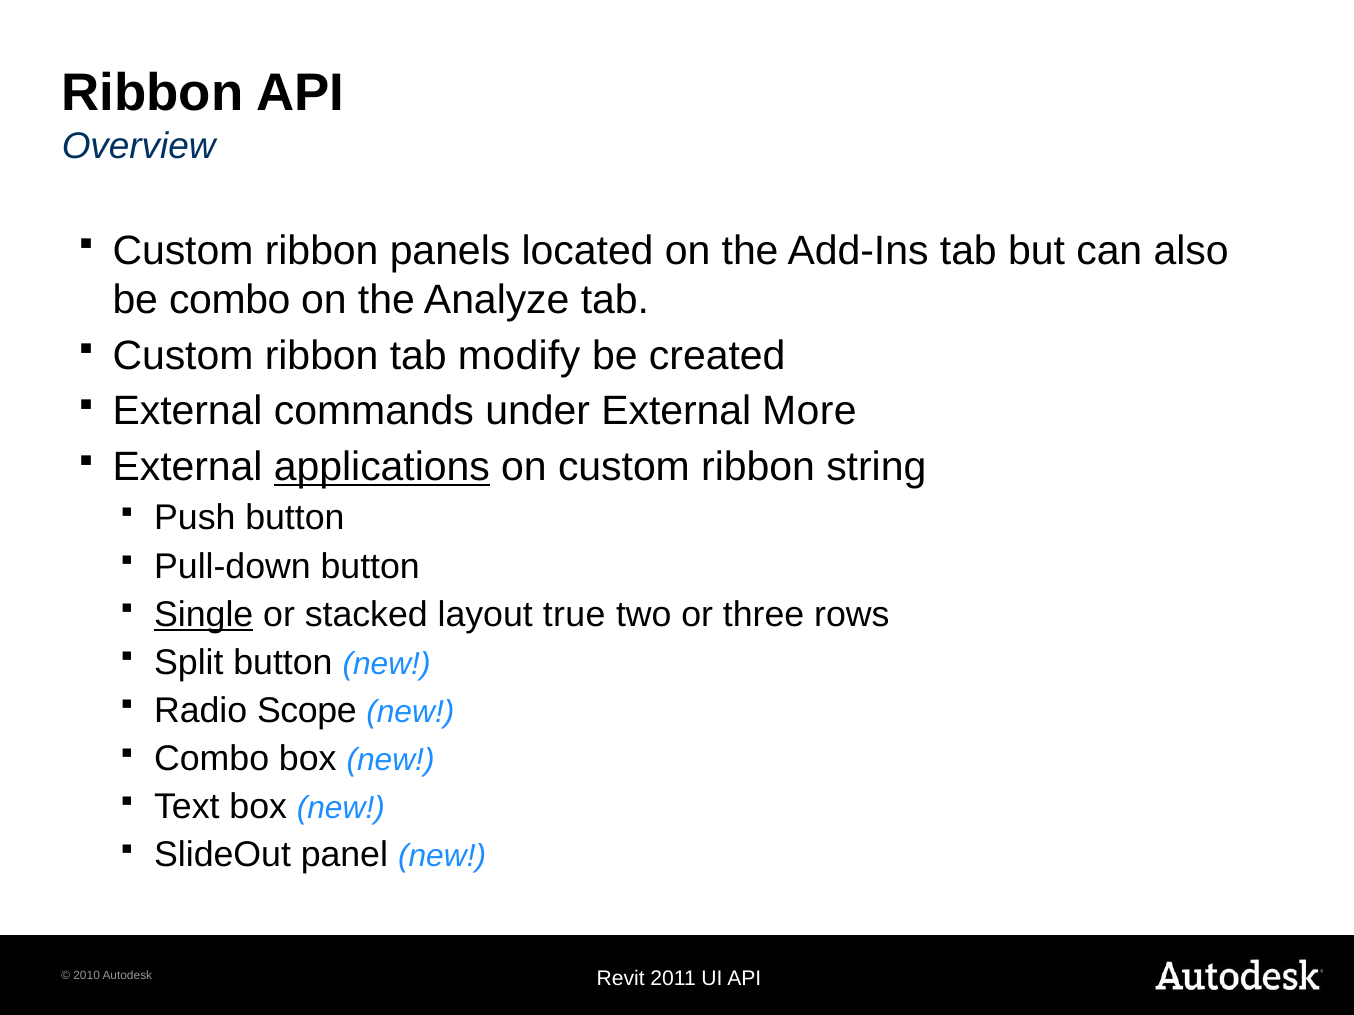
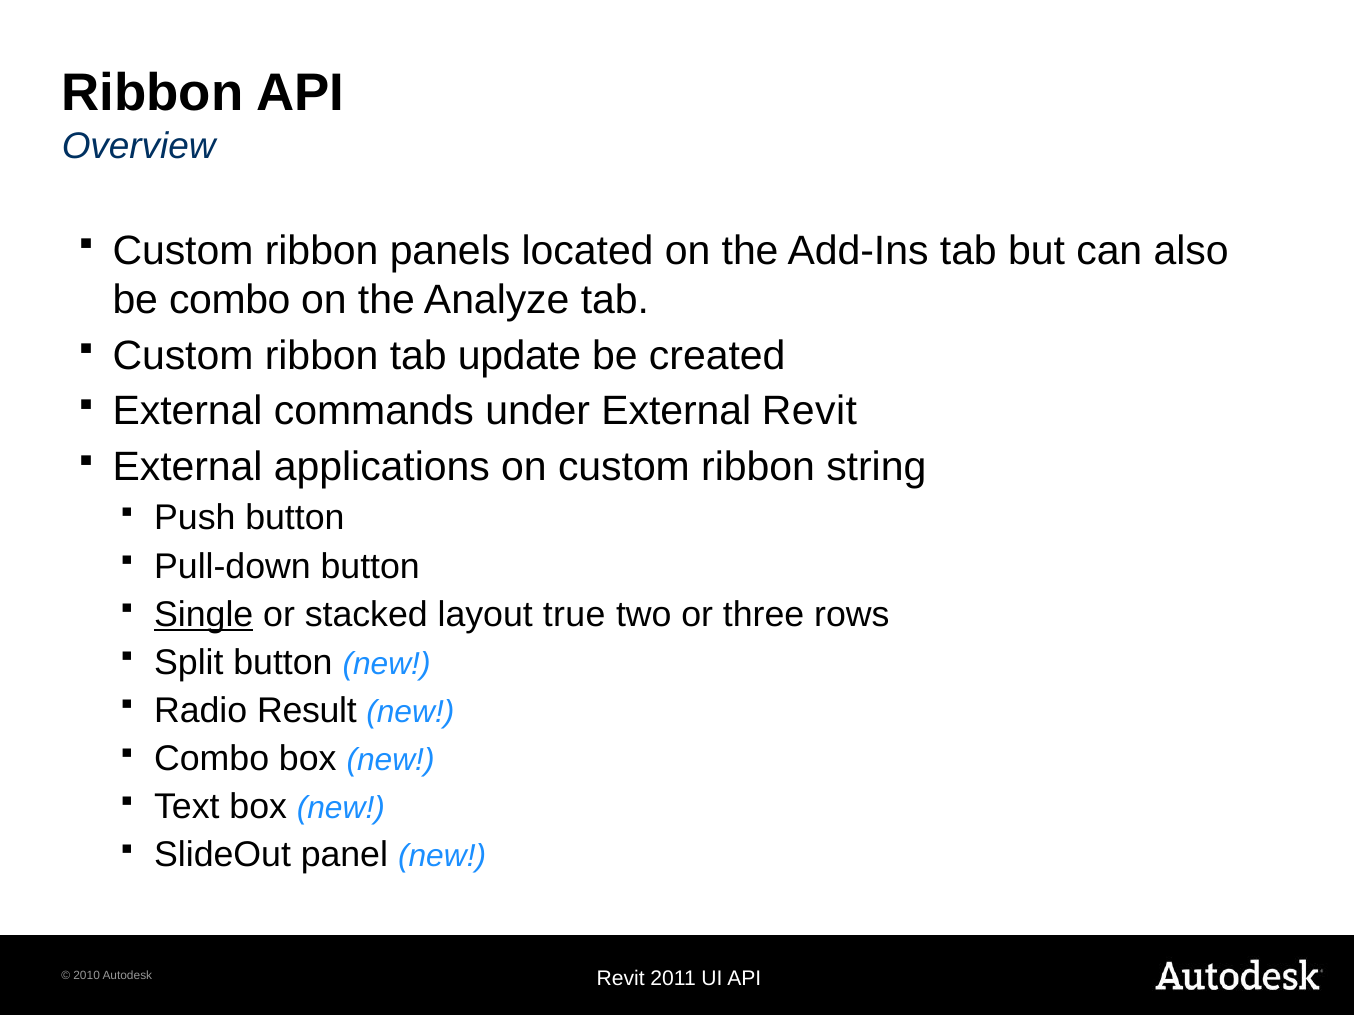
modify: modify -> update
External More: More -> Revit
applications underline: present -> none
Scope: Scope -> Result
